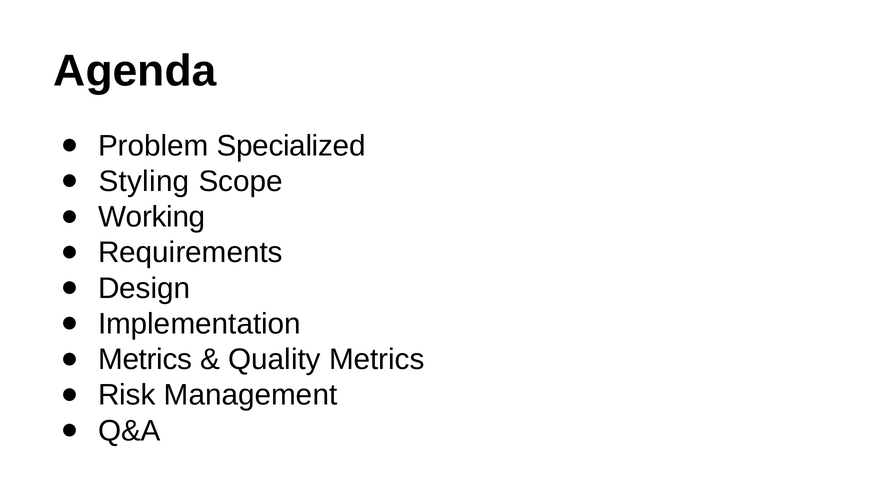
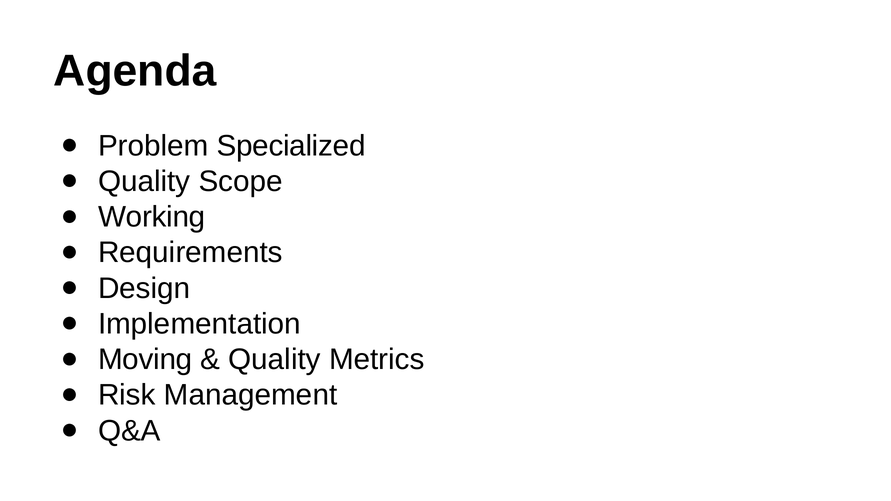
Styling at (144, 181): Styling -> Quality
Metrics at (145, 360): Metrics -> Moving
